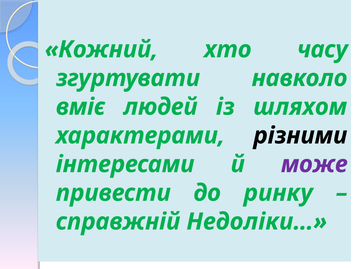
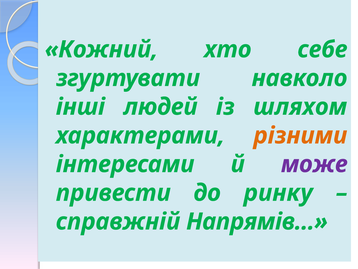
часу: часу -> себе
вміє: вміє -> інші
різними colour: black -> orange
Недоліки…: Недоліки… -> Напрямів…
